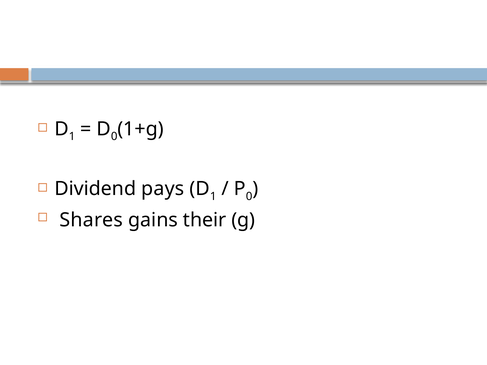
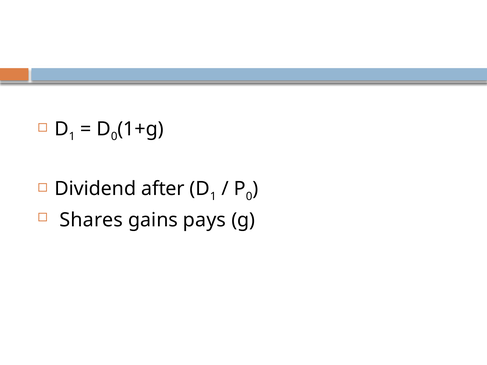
pays: pays -> after
their: their -> pays
